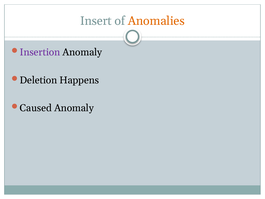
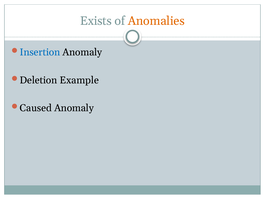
Insert: Insert -> Exists
Insertion colour: purple -> blue
Happens: Happens -> Example
